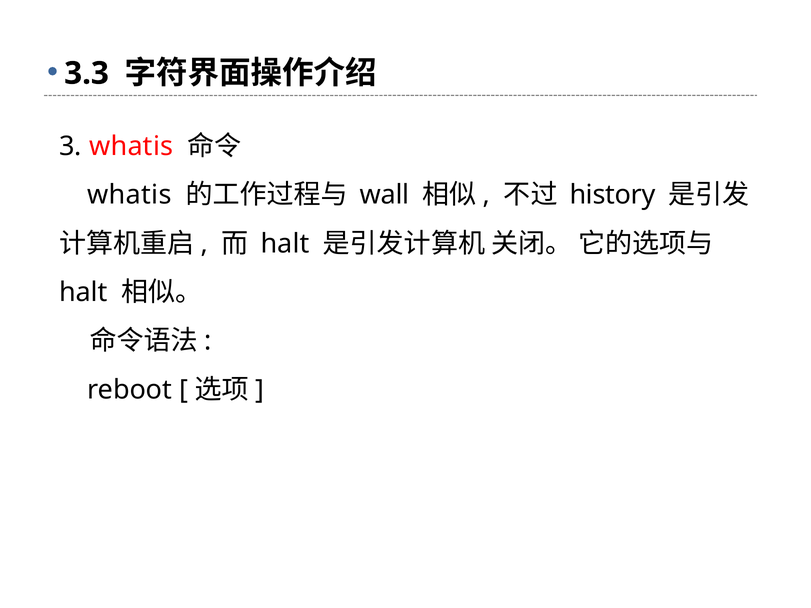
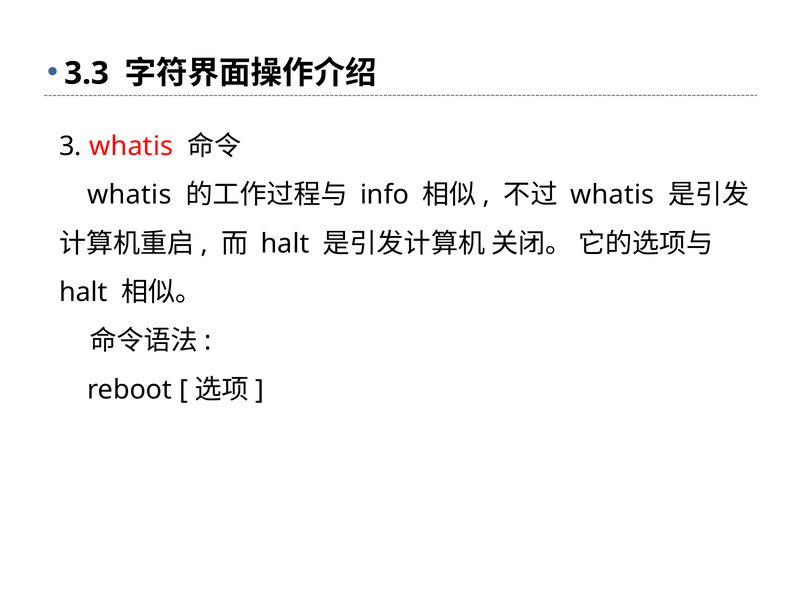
wall: wall -> info
history at (613, 195): history -> whatis
